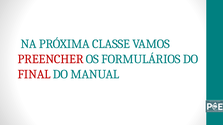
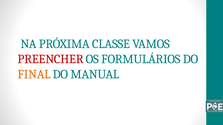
FINAL colour: red -> orange
